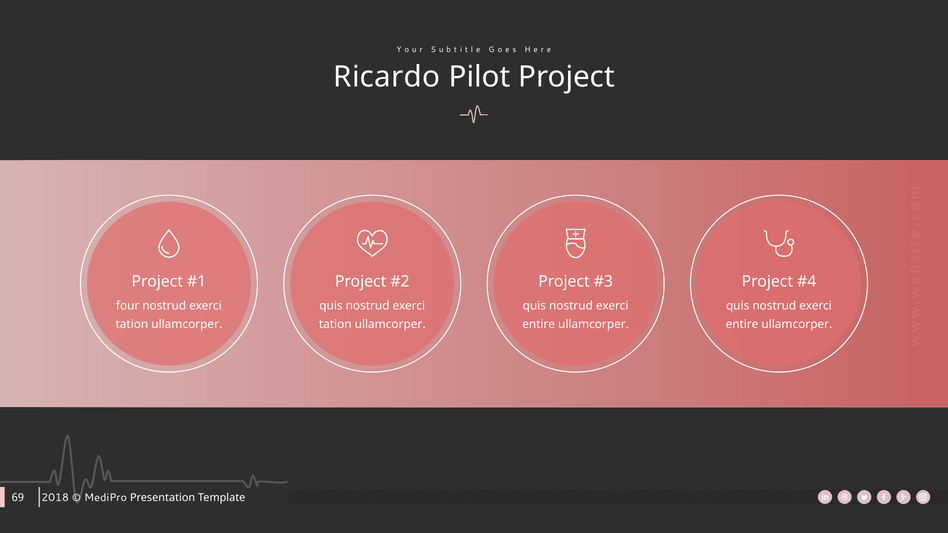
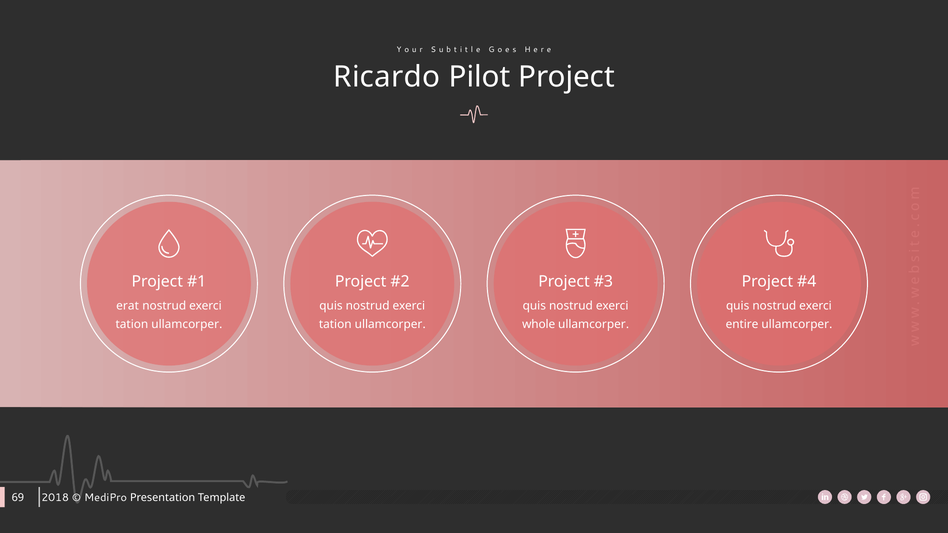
four: four -> erat
entire at (539, 325): entire -> whole
